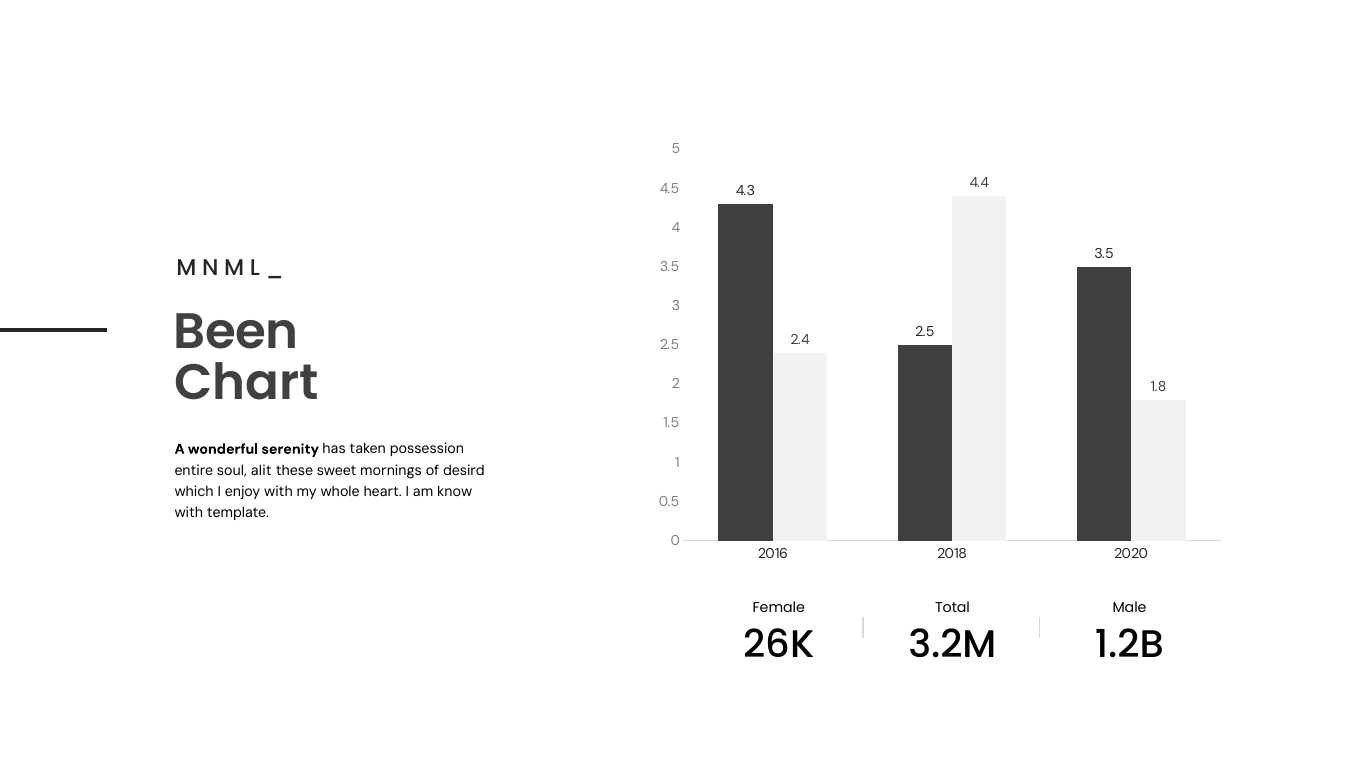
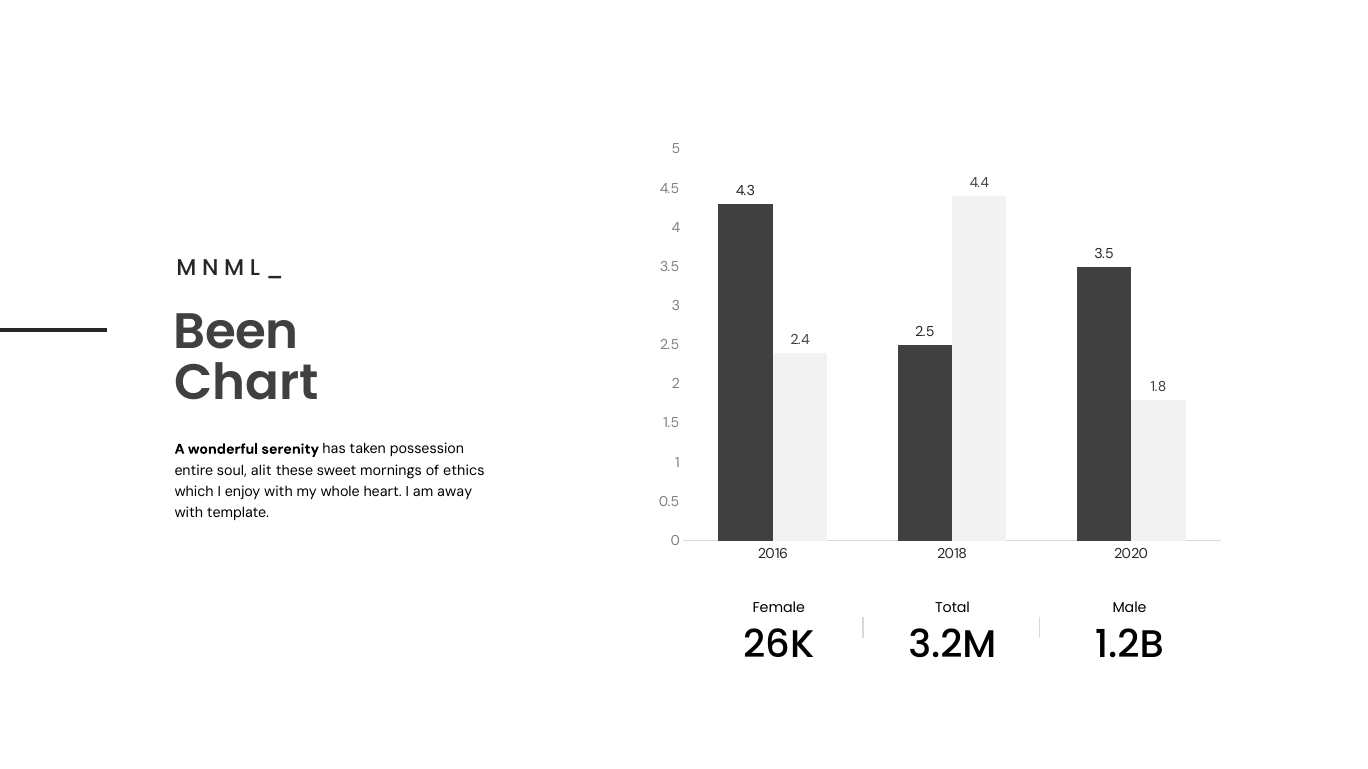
desird: desird -> ethics
know: know -> away
